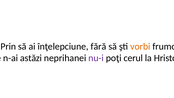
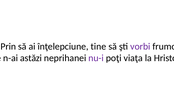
fără: fără -> tine
vorbi colour: orange -> purple
cerul: cerul -> viaţa
